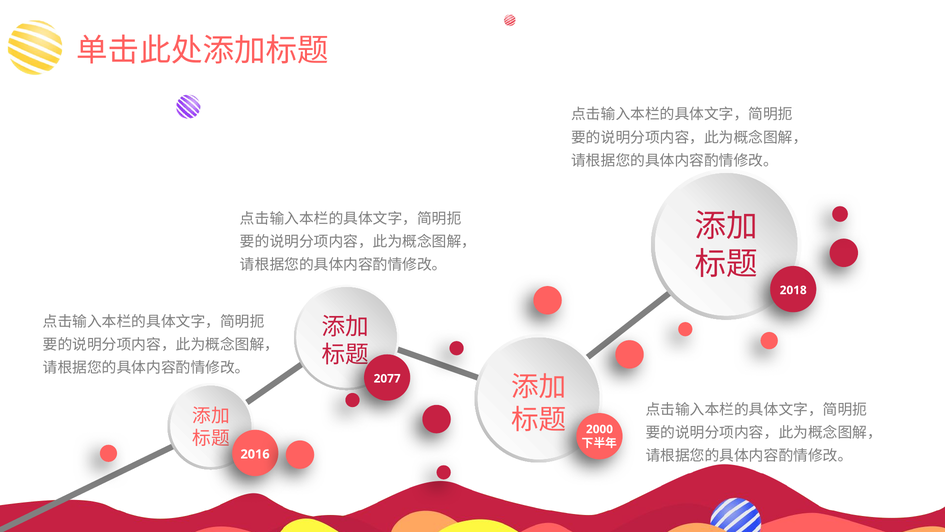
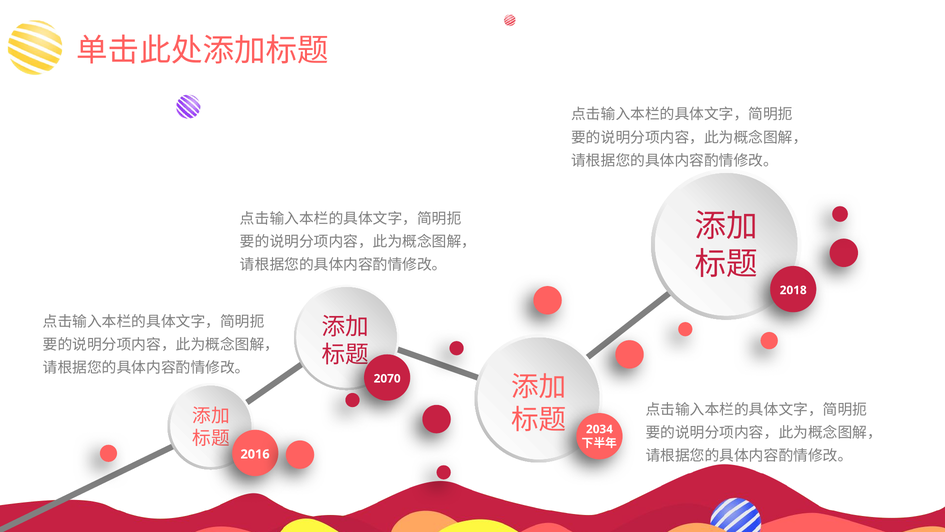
2077: 2077 -> 2070
2000: 2000 -> 2034
